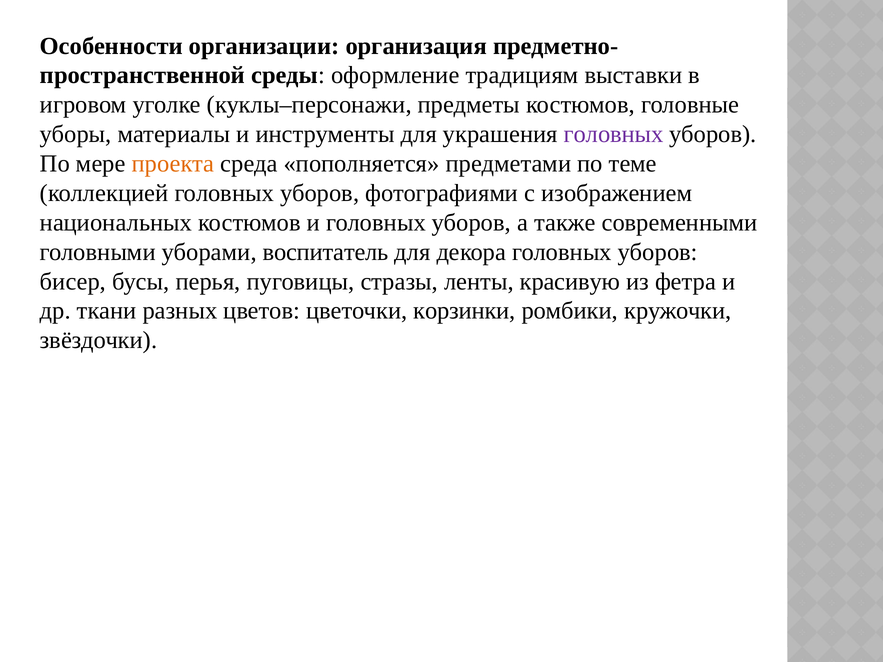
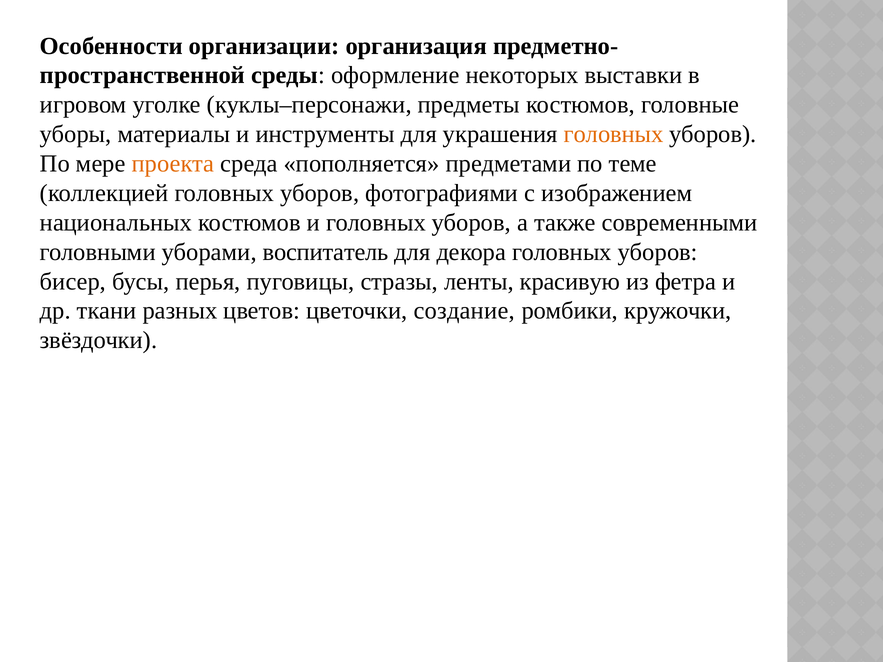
традициям: традициям -> некоторых
головных at (614, 134) colour: purple -> orange
корзинки: корзинки -> создание
